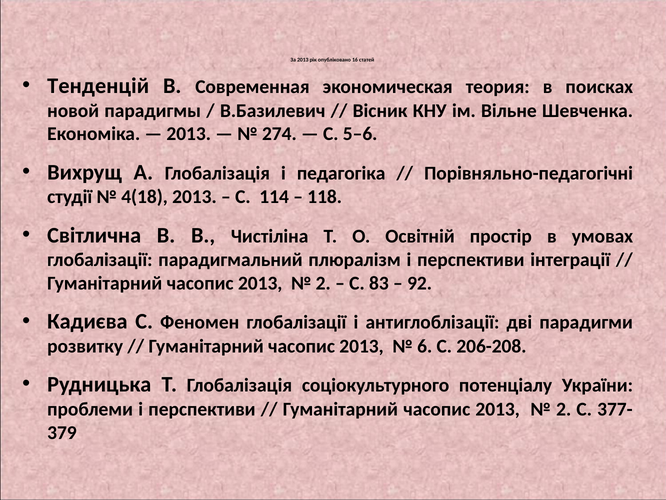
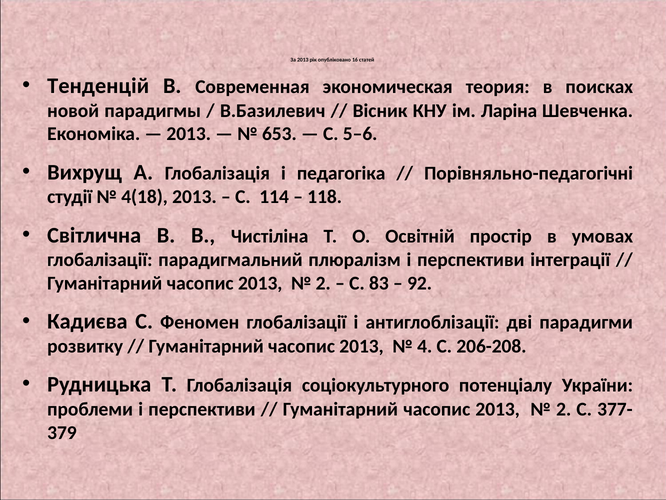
Вільне: Вільне -> Ларіна
274: 274 -> 653
6: 6 -> 4
